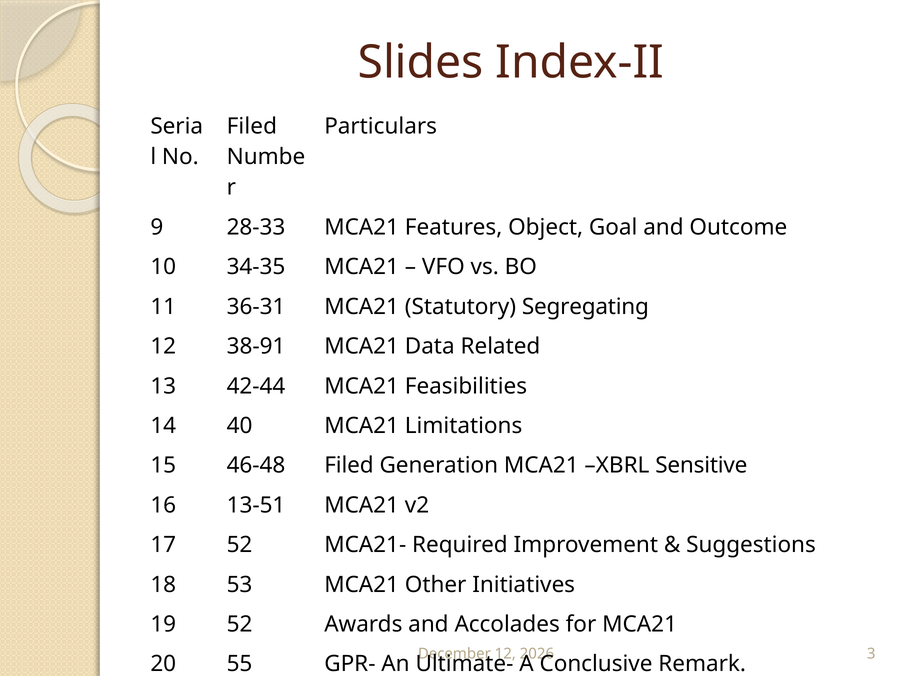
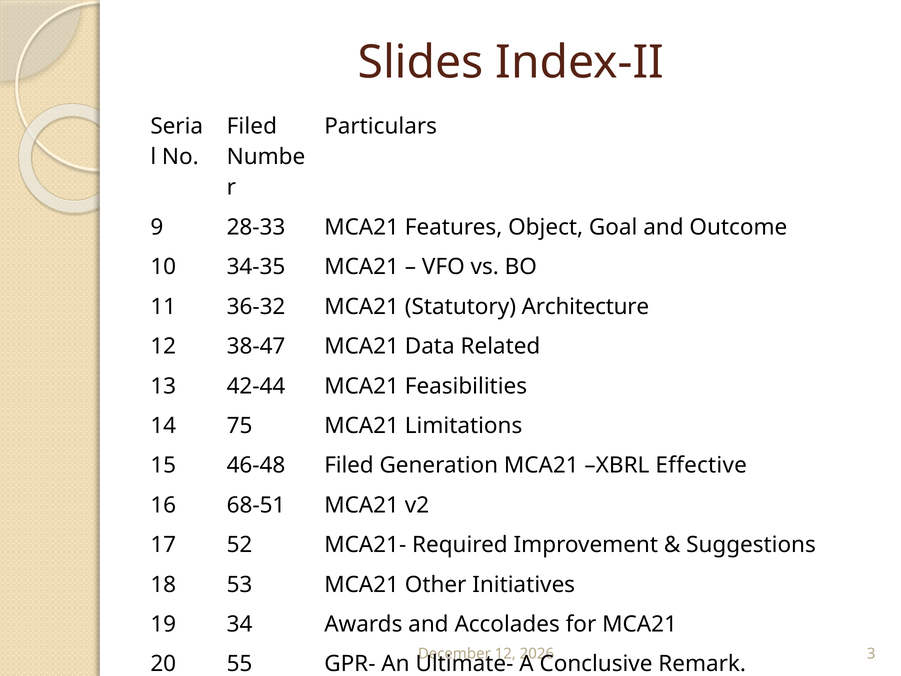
36-31: 36-31 -> 36-32
Segregating: Segregating -> Architecture
38-91: 38-91 -> 38-47
40: 40 -> 75
Sensitive: Sensitive -> Effective
13-51: 13-51 -> 68-51
19 52: 52 -> 34
